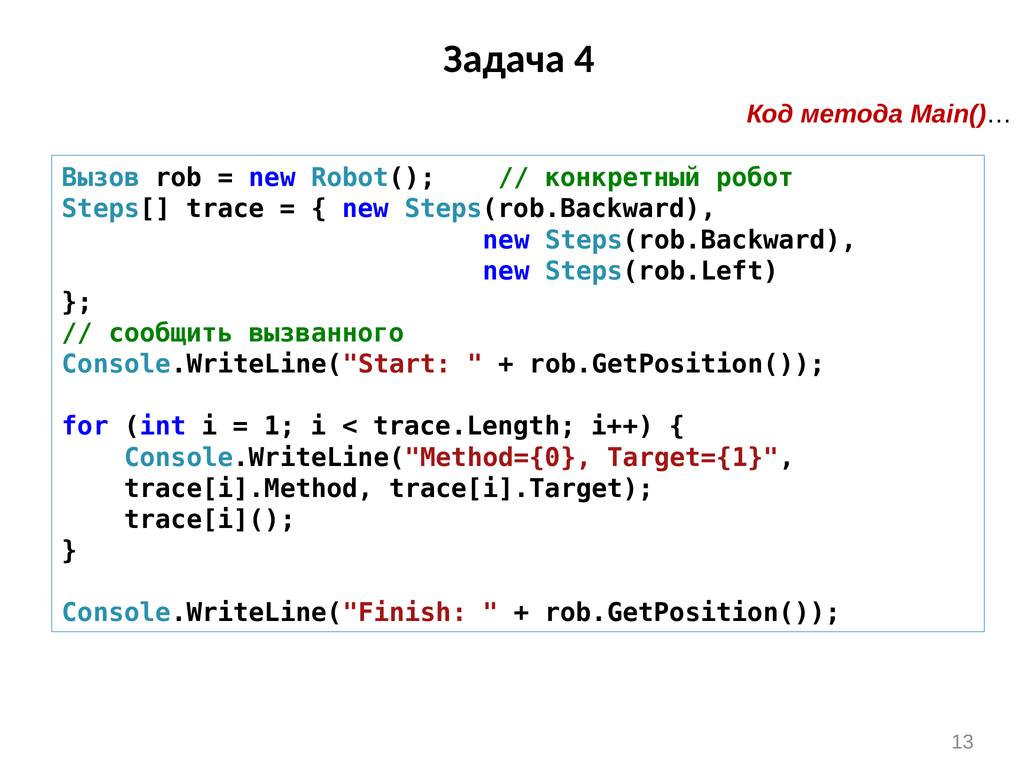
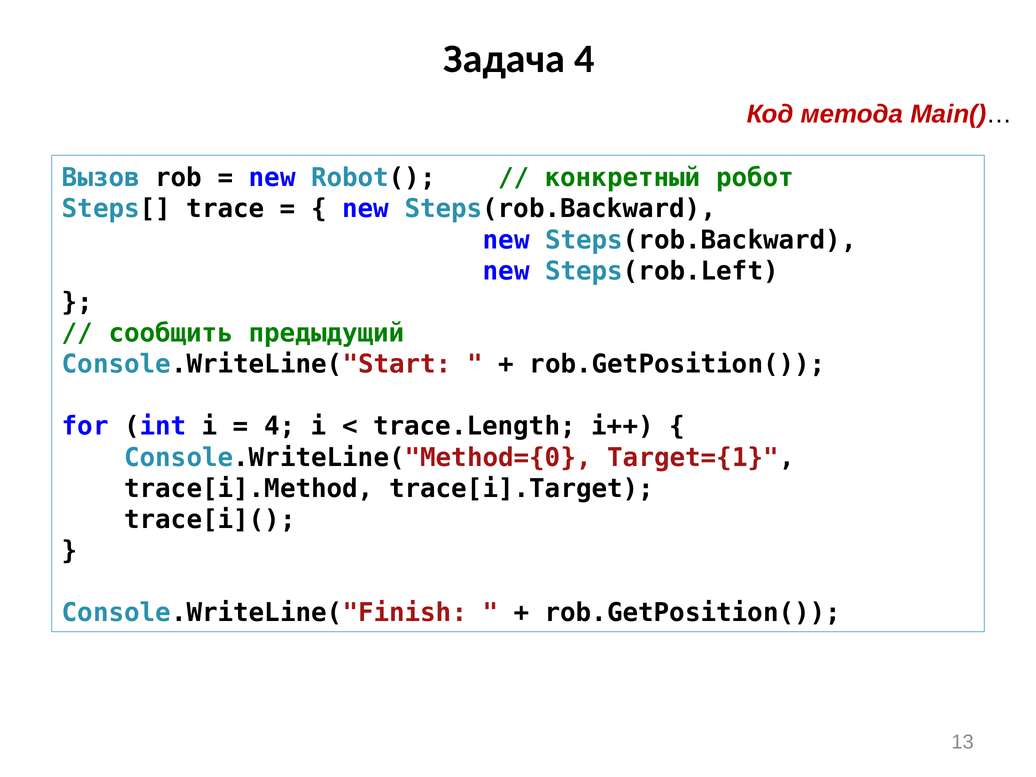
вызванного: вызванного -> предыдущий
1 at (280, 426): 1 -> 4
